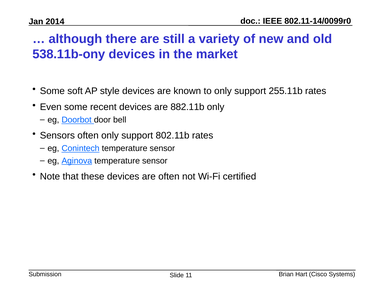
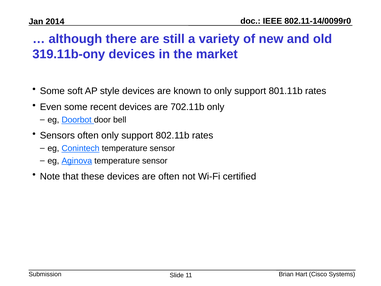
538.11b-ony: 538.11b-ony -> 319.11b-ony
255.11b: 255.11b -> 801.11b
882.11b: 882.11b -> 702.11b
